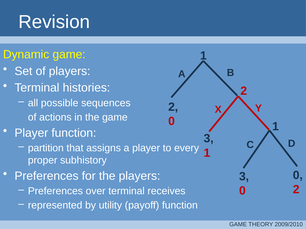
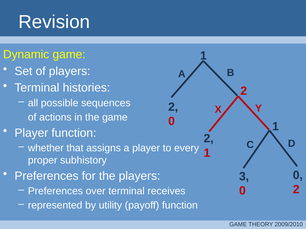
3 at (209, 139): 3 -> 2
partition: partition -> whether
